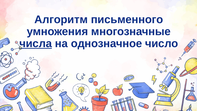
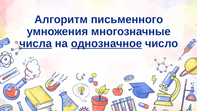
однозначное underline: none -> present
